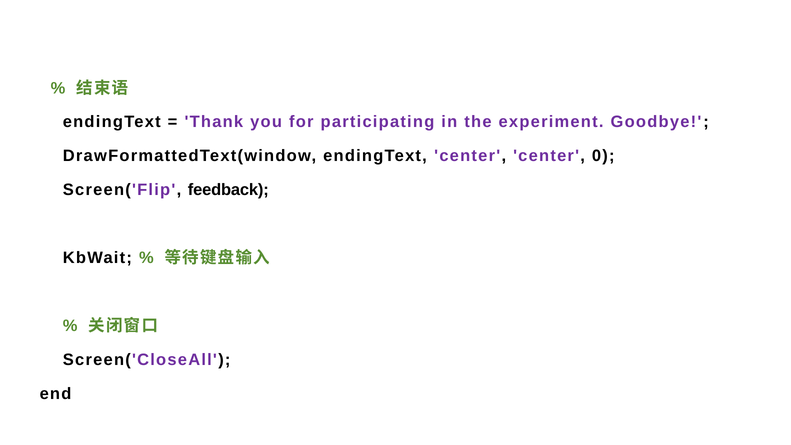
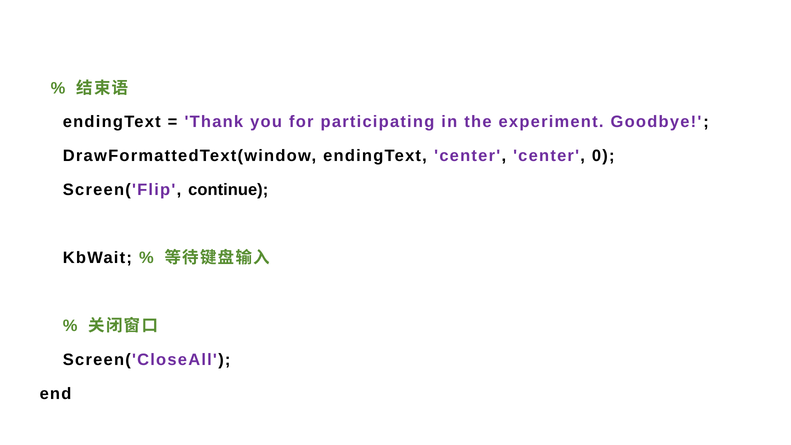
feedback: feedback -> continue
